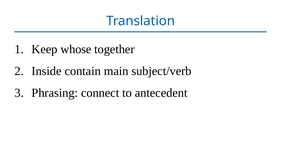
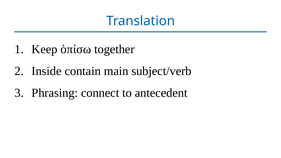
whose: whose -> ὀπίσω
